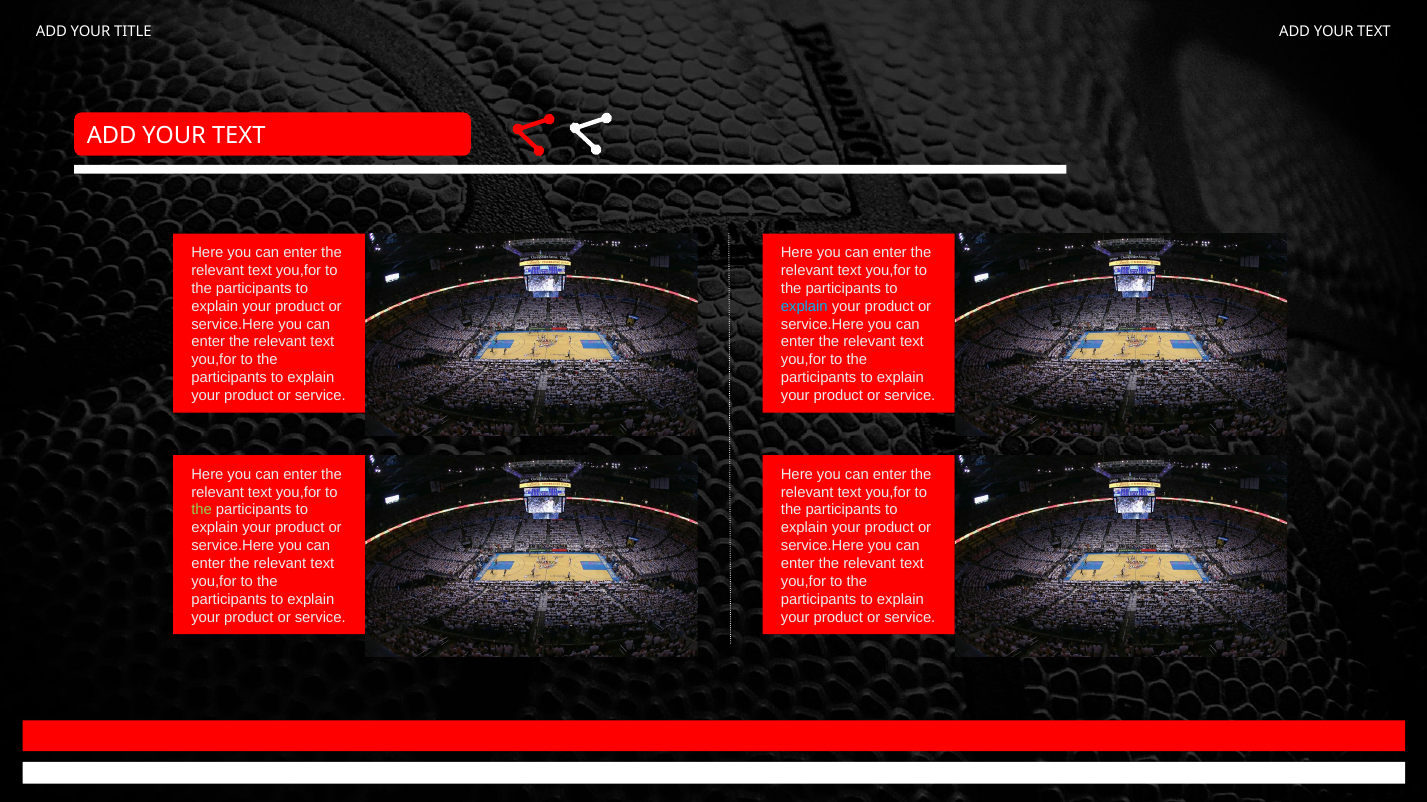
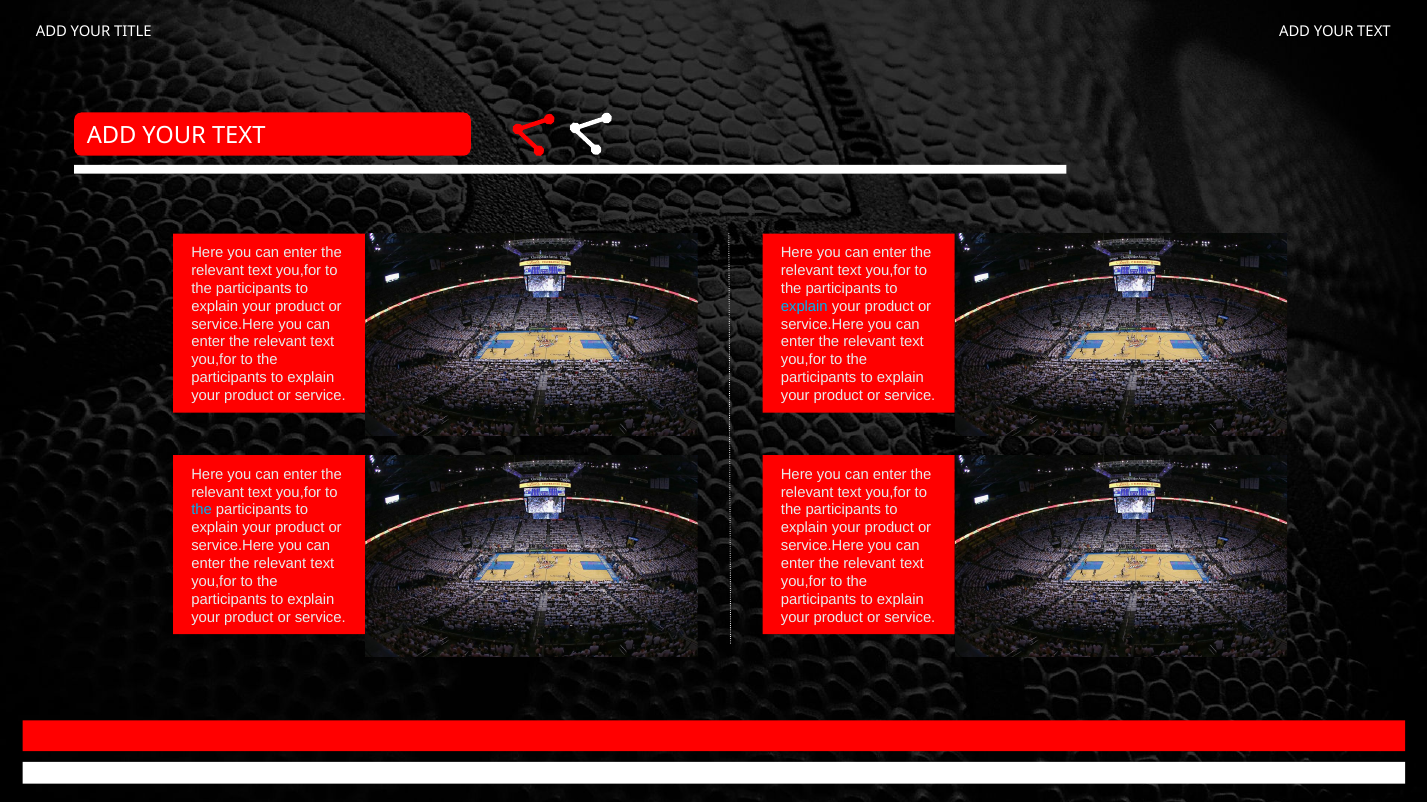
the at (202, 510) colour: light green -> light blue
